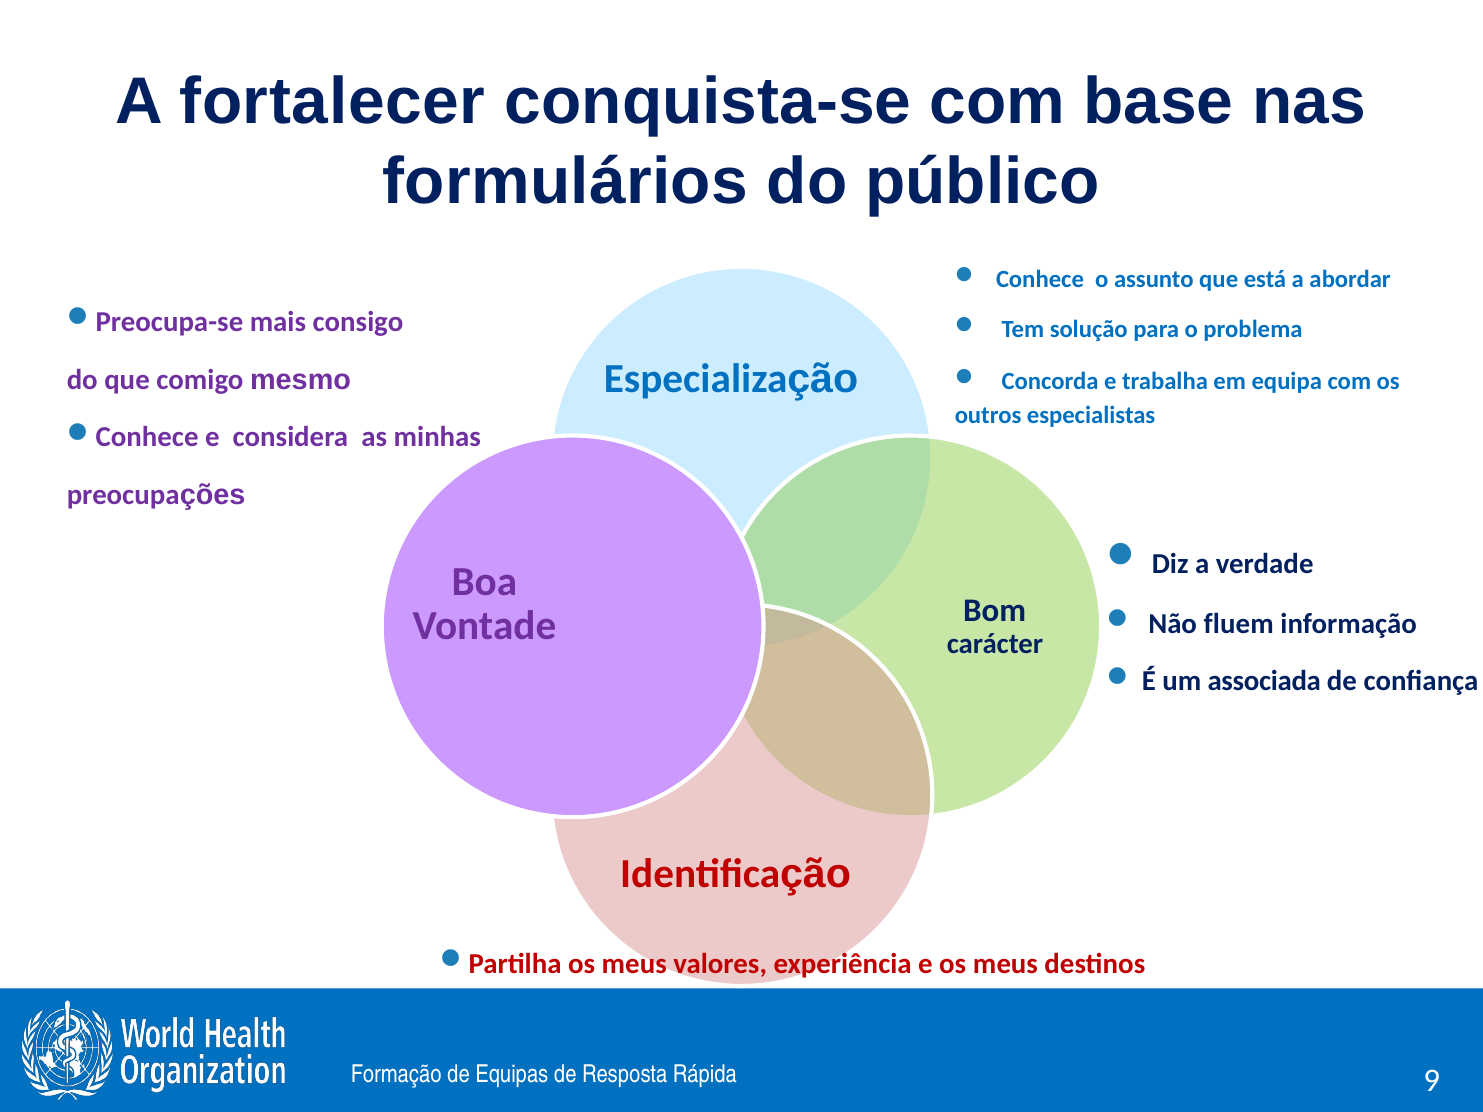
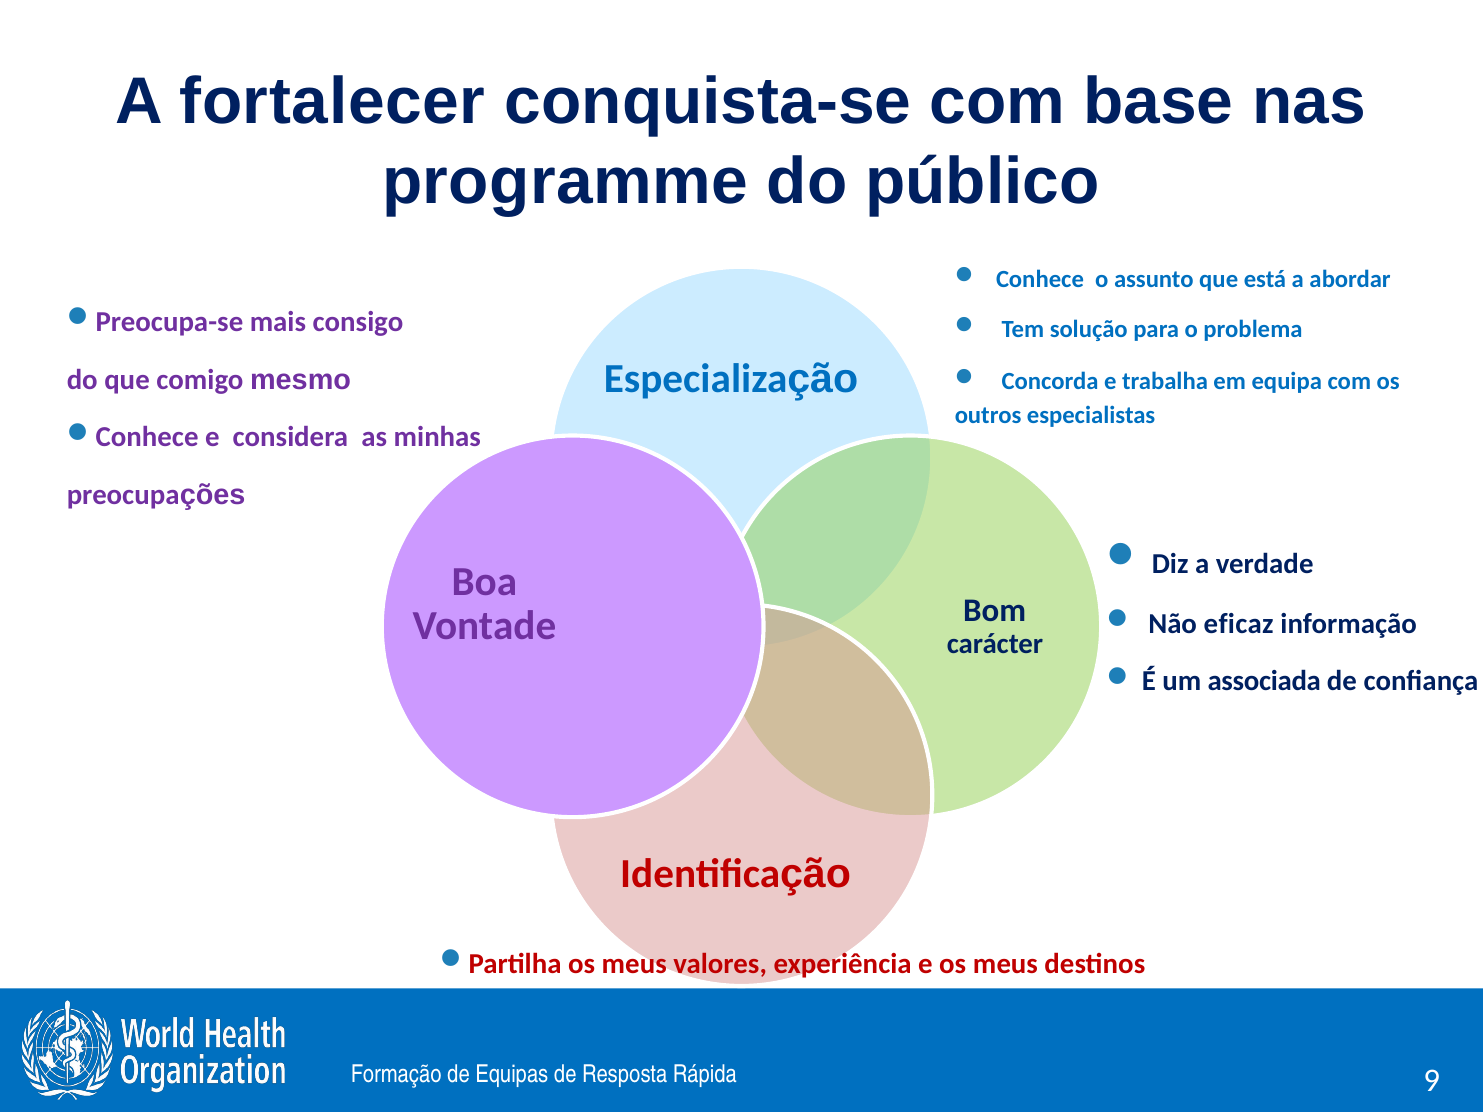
formulários: formulários -> programme
fluem: fluem -> eficaz
